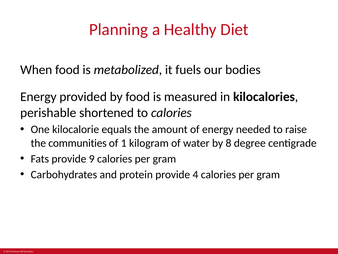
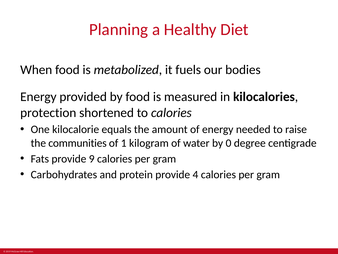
perishable: perishable -> protection
8: 8 -> 0
